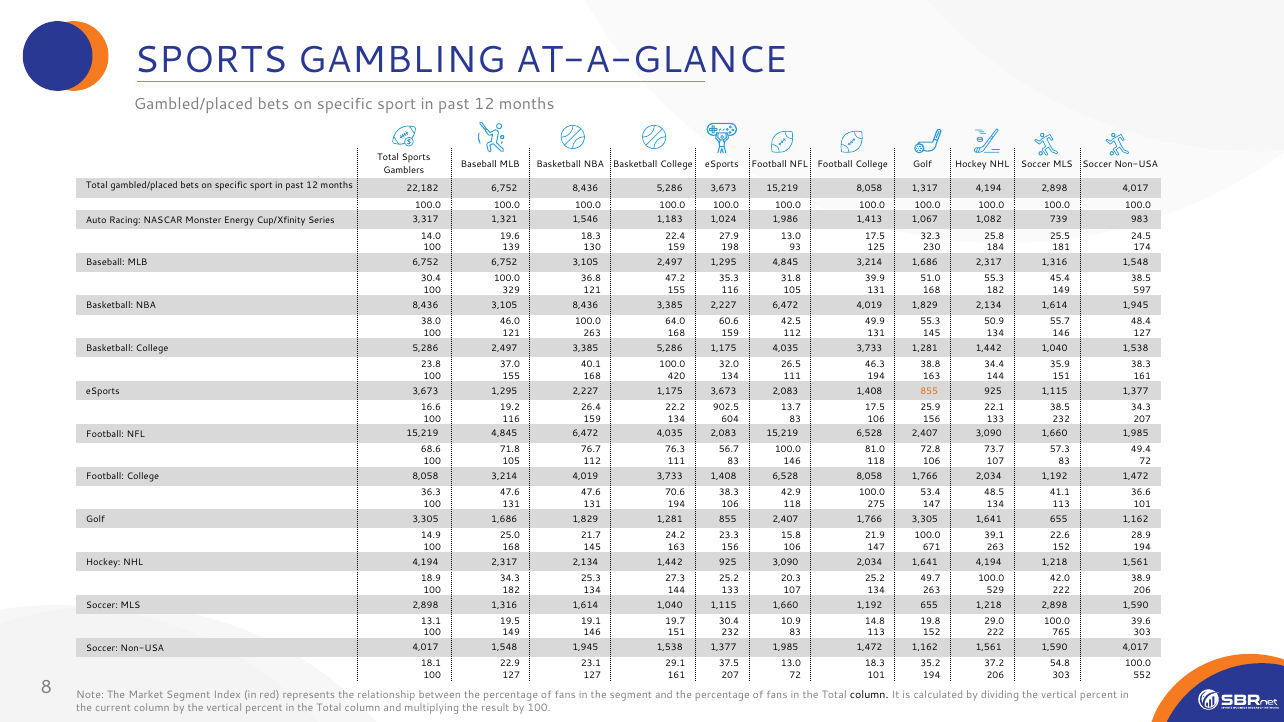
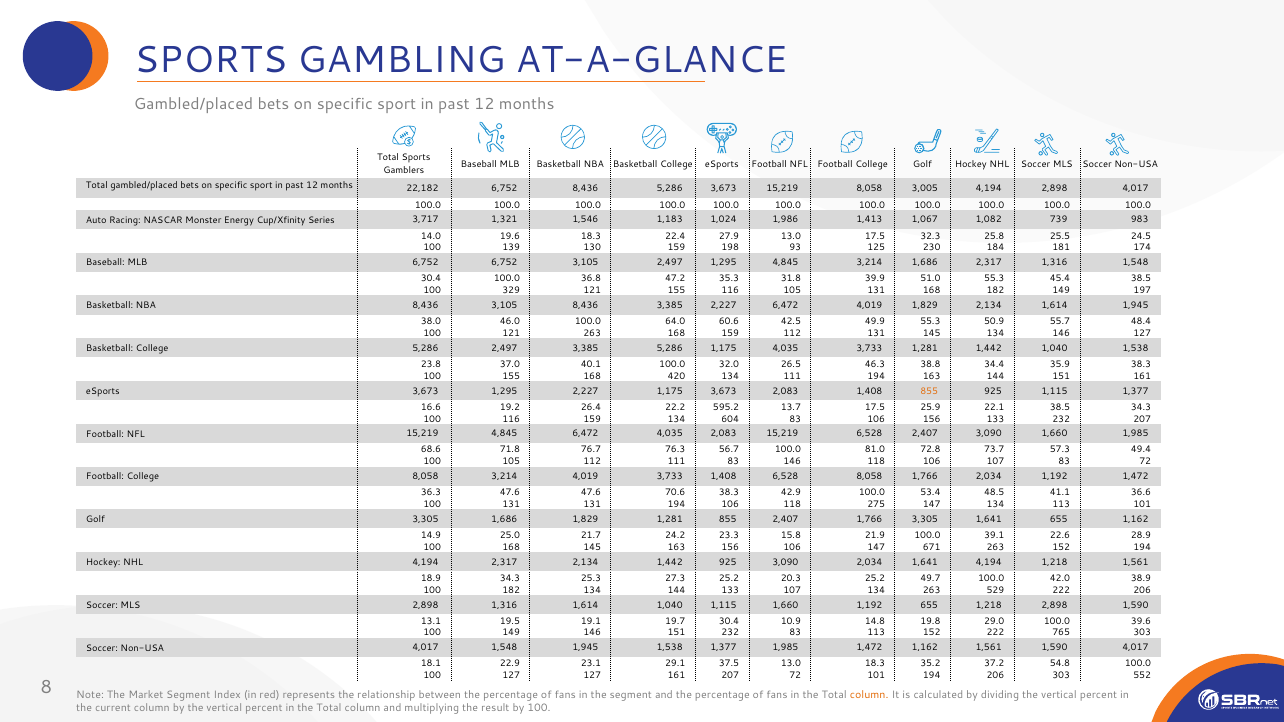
1,317: 1,317 -> 3,005
3,317: 3,317 -> 3,717
597: 597 -> 197
902.5: 902.5 -> 595.2
column at (869, 695) colour: black -> orange
